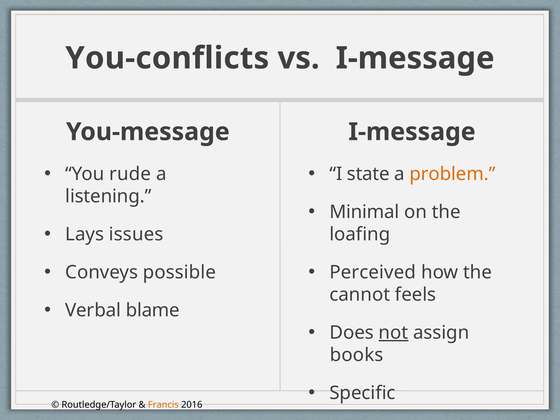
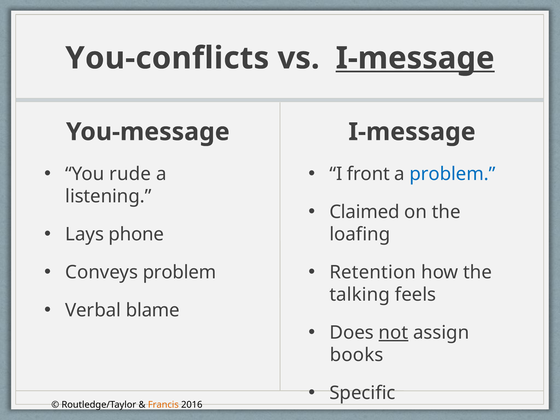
I-message at (415, 58) underline: none -> present
state: state -> front
problem at (452, 174) colour: orange -> blue
Minimal: Minimal -> Claimed
issues: issues -> phone
Conveys possible: possible -> problem
Perceived: Perceived -> Retention
cannot: cannot -> talking
